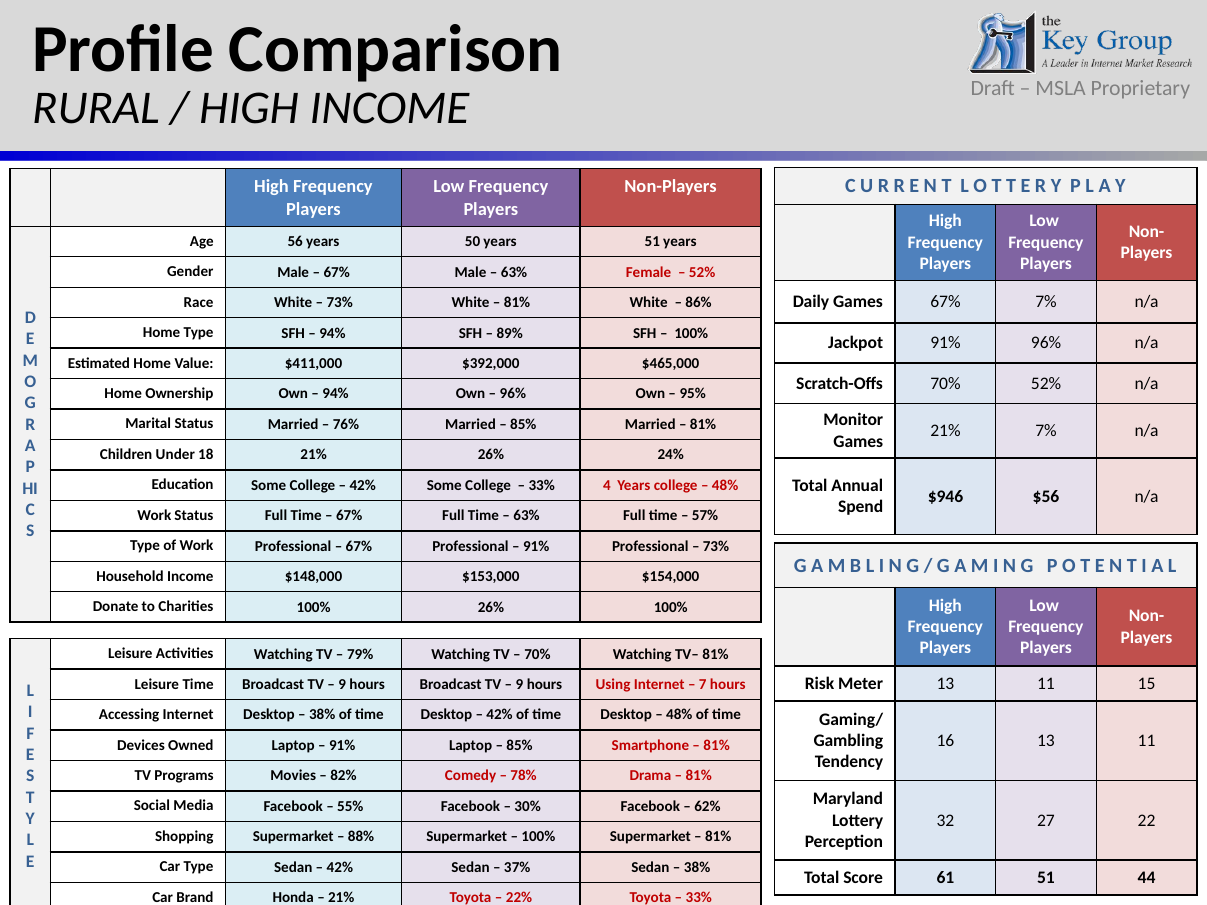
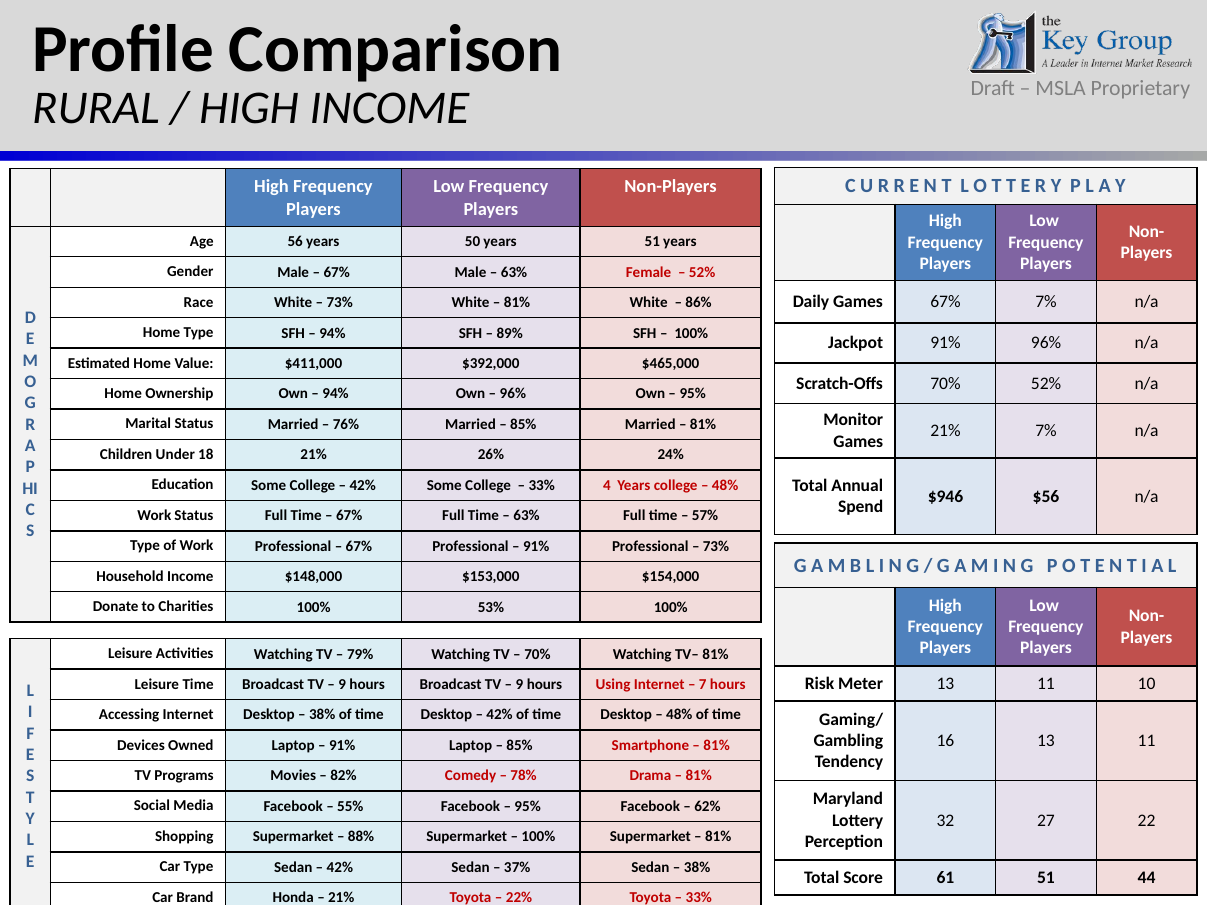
100% 26%: 26% -> 53%
15: 15 -> 10
30% at (528, 807): 30% -> 95%
